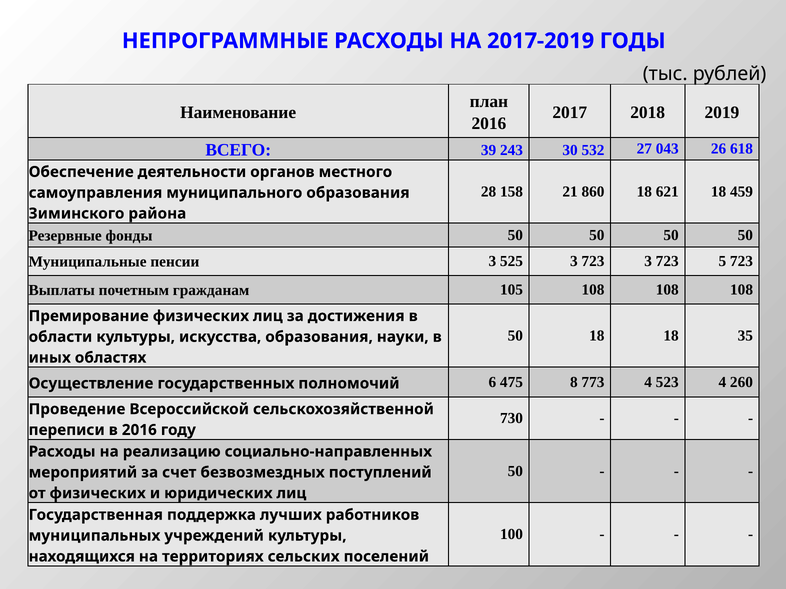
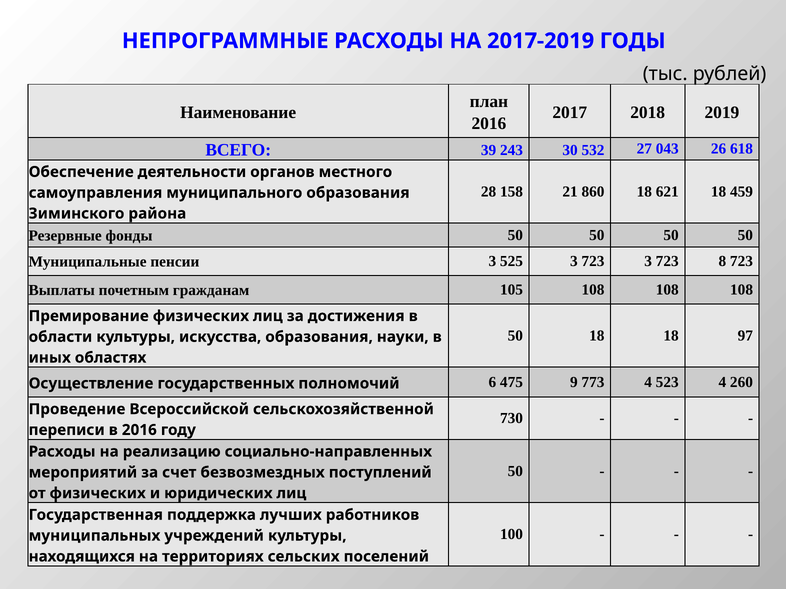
5: 5 -> 8
35: 35 -> 97
8: 8 -> 9
